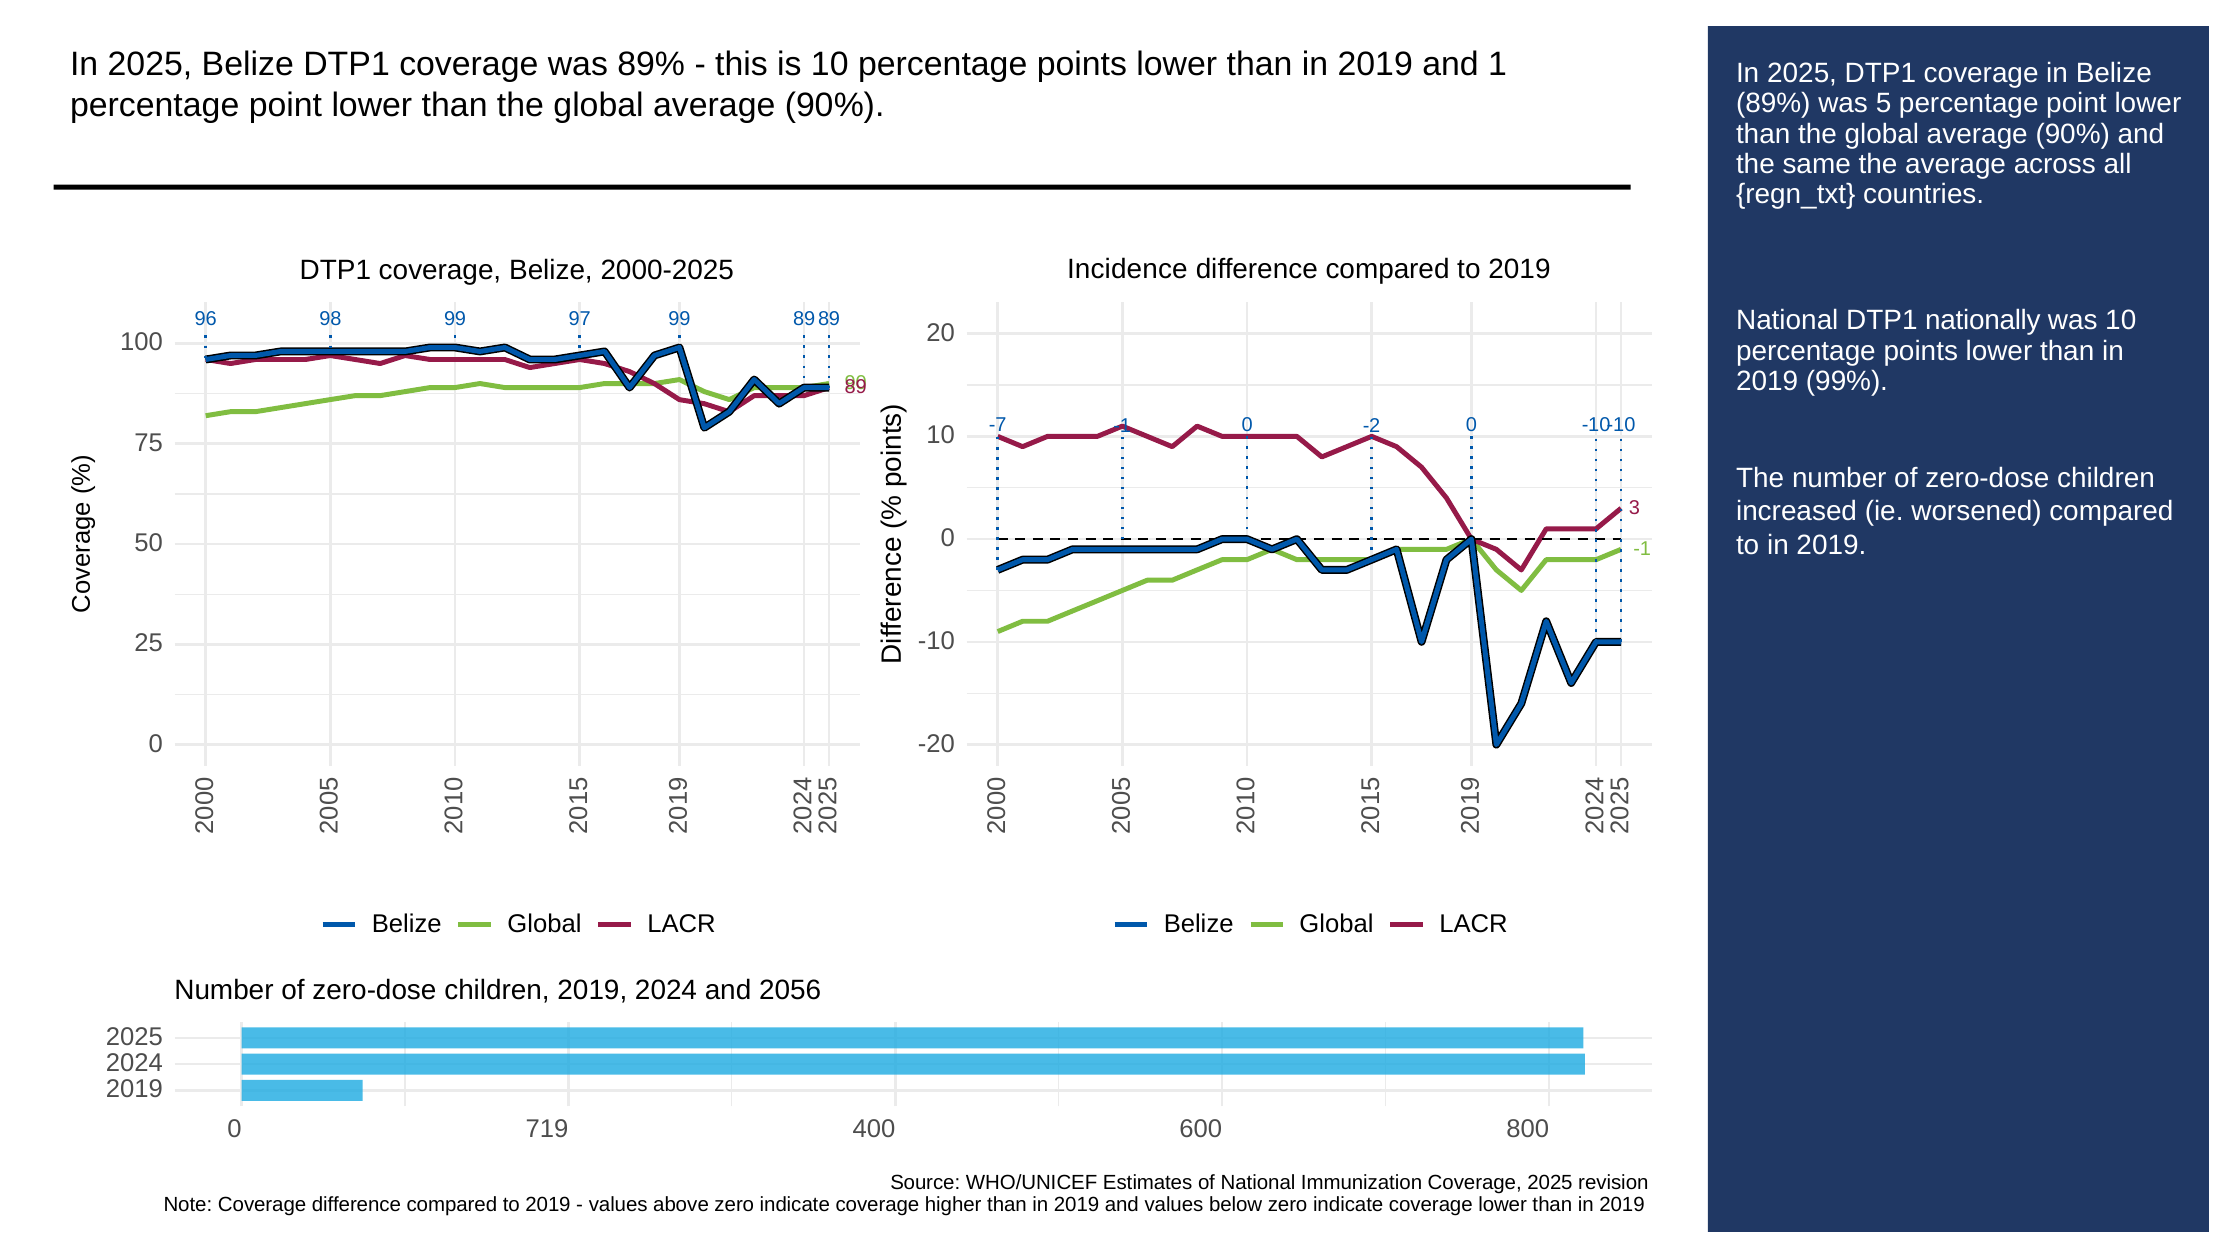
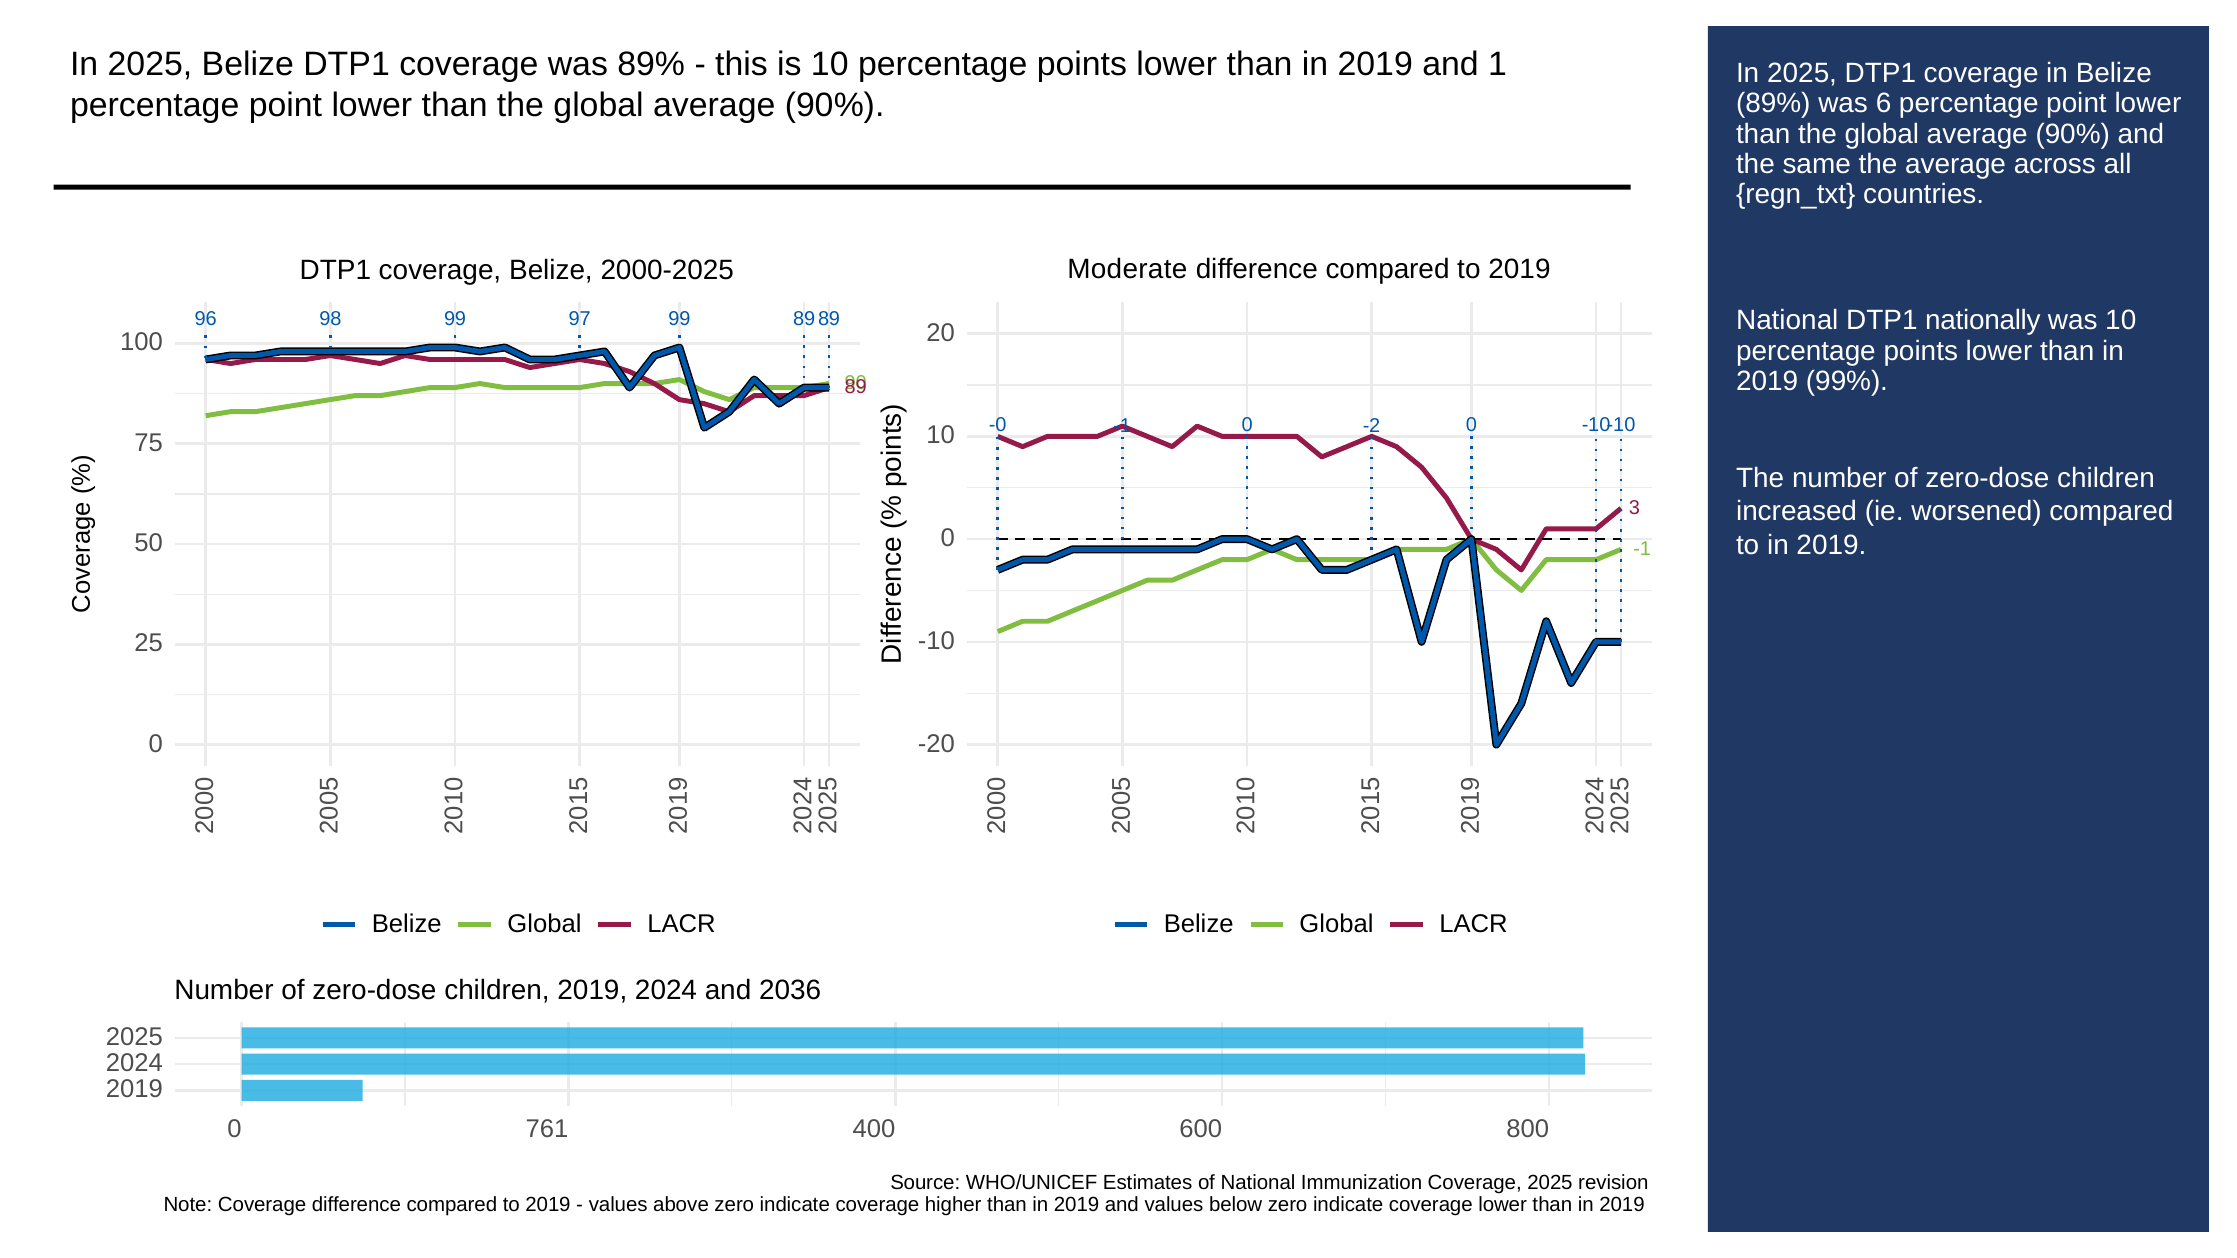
was 5: 5 -> 6
Incidence: Incidence -> Moderate
-7: -7 -> -0
2056: 2056 -> 2036
719: 719 -> 761
